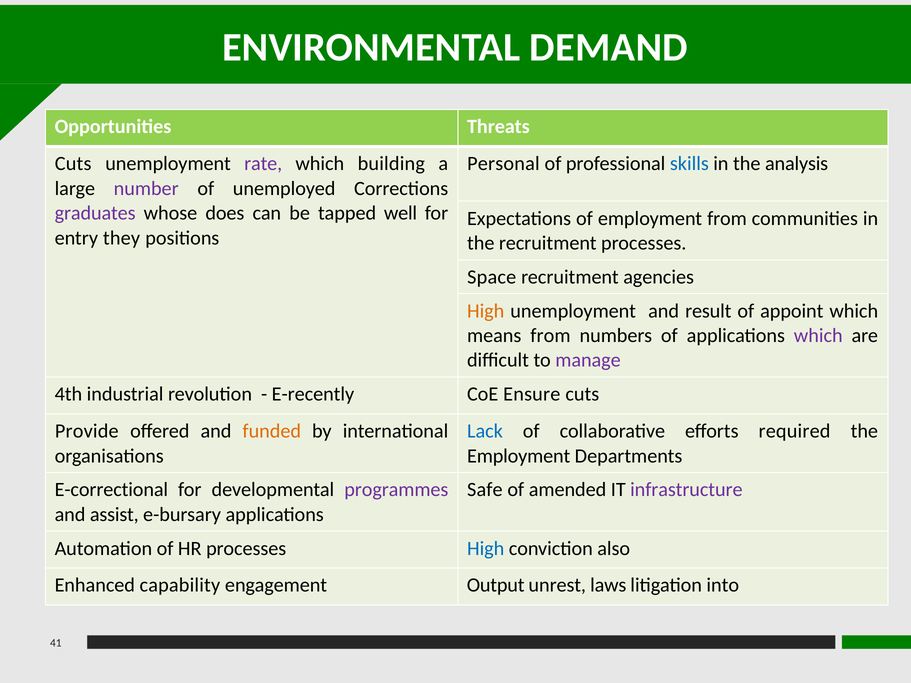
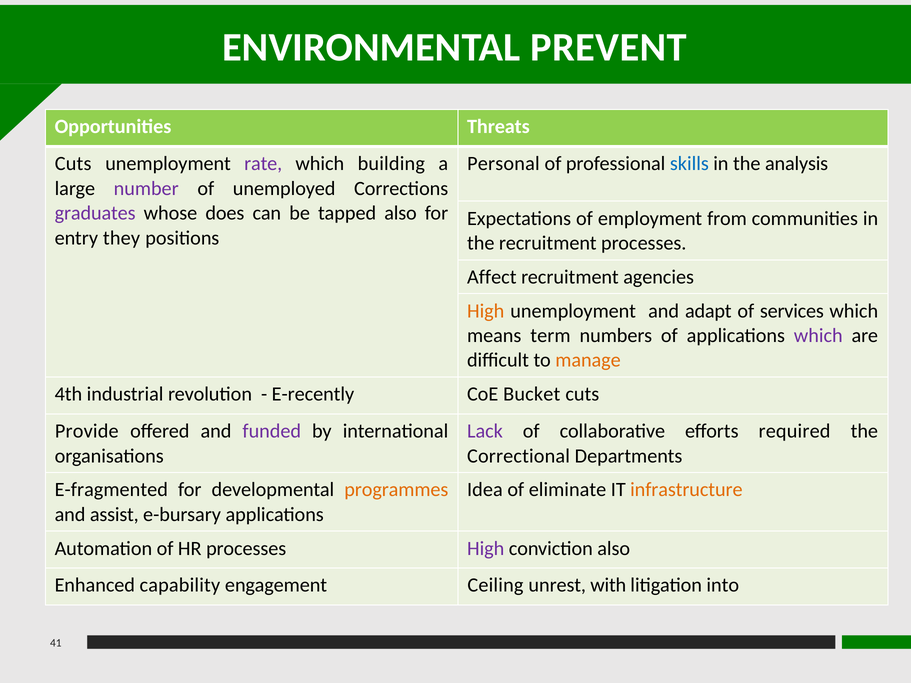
DEMAND: DEMAND -> PREVENT
tapped well: well -> also
Space: Space -> Affect
result: result -> adapt
appoint: appoint -> services
means from: from -> term
manage colour: purple -> orange
Ensure: Ensure -> Bucket
funded colour: orange -> purple
Lack colour: blue -> purple
Employment at (519, 456): Employment -> Correctional
E-correctional: E-correctional -> E-fragmented
programmes colour: purple -> orange
Safe: Safe -> Idea
amended: amended -> eliminate
infrastructure colour: purple -> orange
High at (486, 549) colour: blue -> purple
Output: Output -> Ceiling
laws: laws -> with
